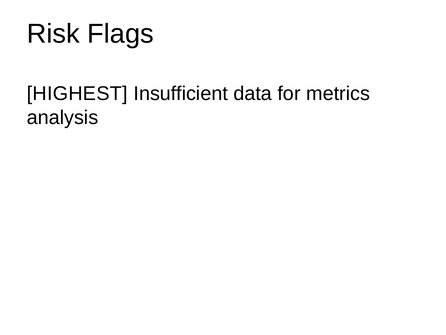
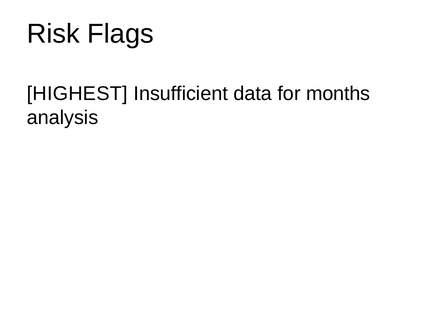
metrics: metrics -> months
